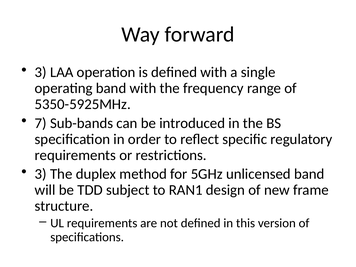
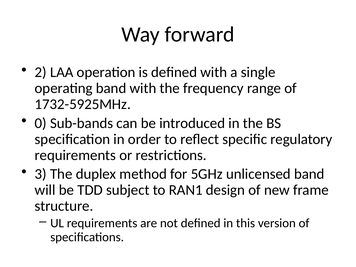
3 at (41, 72): 3 -> 2
5350-5925MHz: 5350-5925MHz -> 1732-5925MHz
7: 7 -> 0
